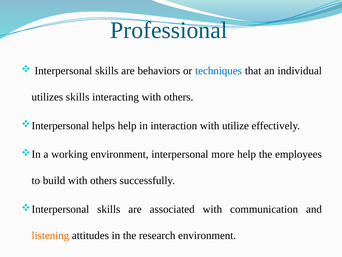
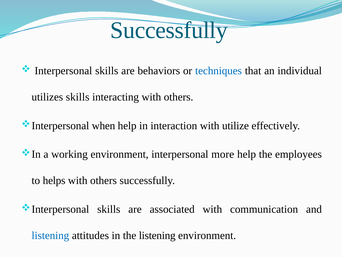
Professional at (169, 30): Professional -> Successfully
helps: helps -> when
build: build -> helps
listening at (50, 235) colour: orange -> blue
the research: research -> listening
